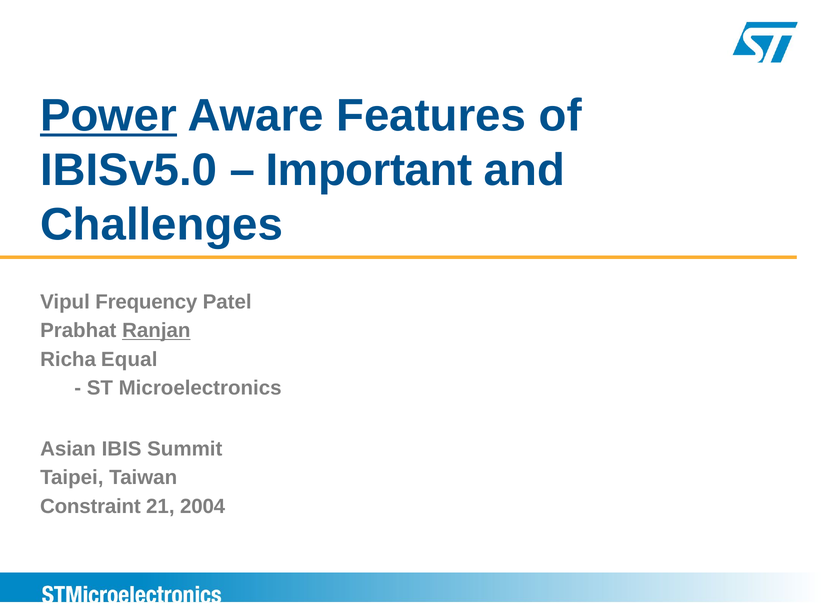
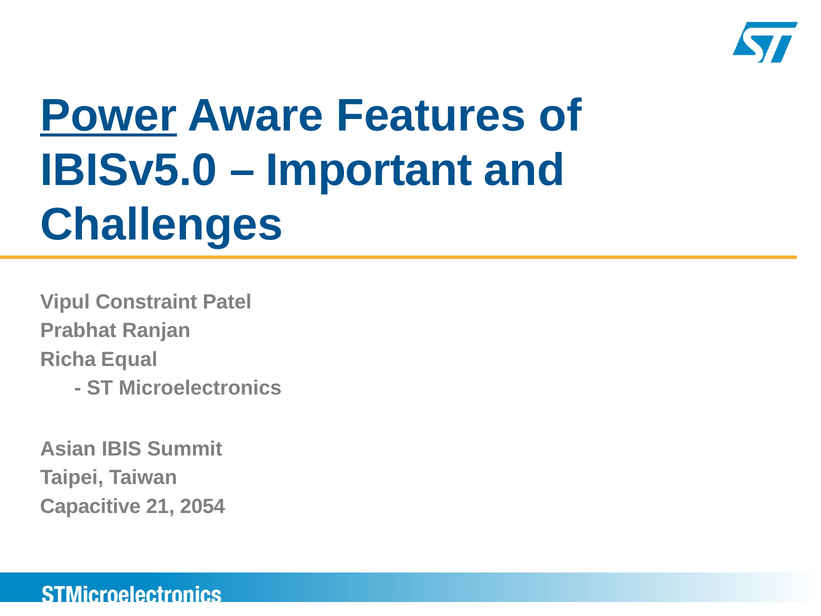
Frequency: Frequency -> Constraint
Ranjan underline: present -> none
Constraint: Constraint -> Capacitive
2004: 2004 -> 2054
